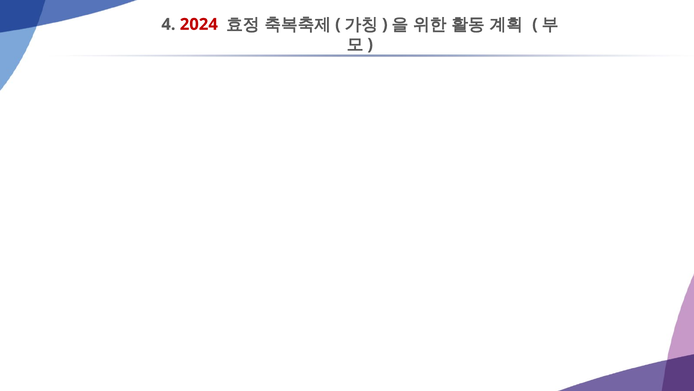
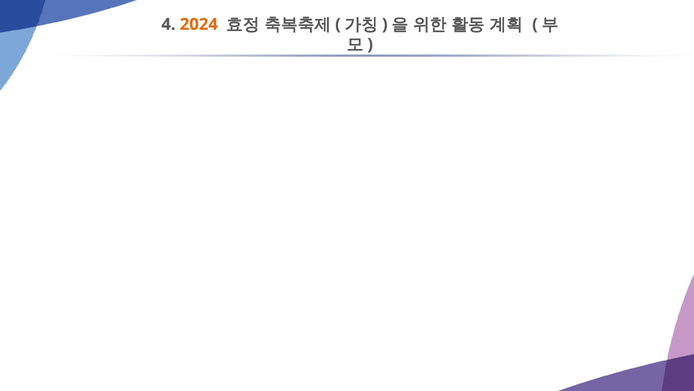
2024 colour: red -> orange
